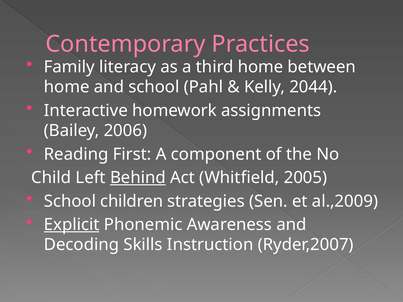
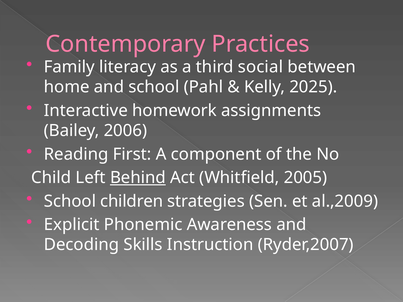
third home: home -> social
2044: 2044 -> 2025
Explicit underline: present -> none
